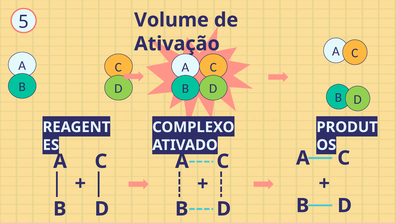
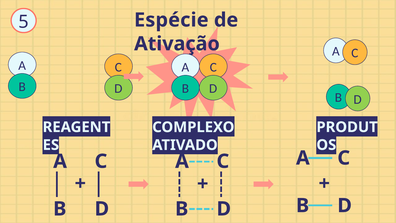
Volume: Volume -> Espécie
